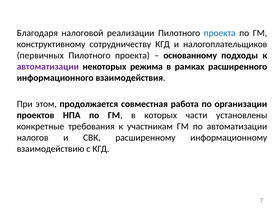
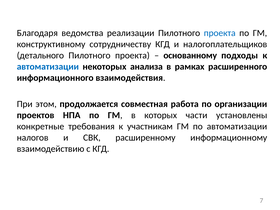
налоговой: налоговой -> ведомства
первичных: первичных -> детального
автоматизации at (48, 67) colour: purple -> blue
режима: режима -> анализа
